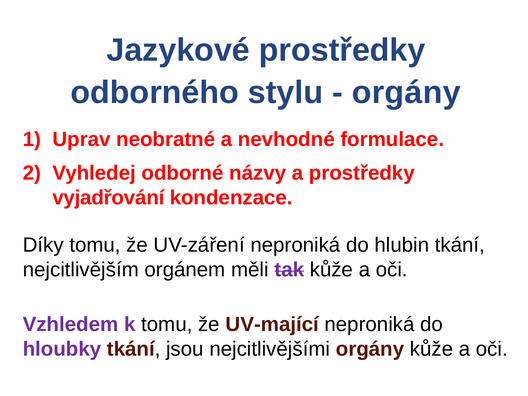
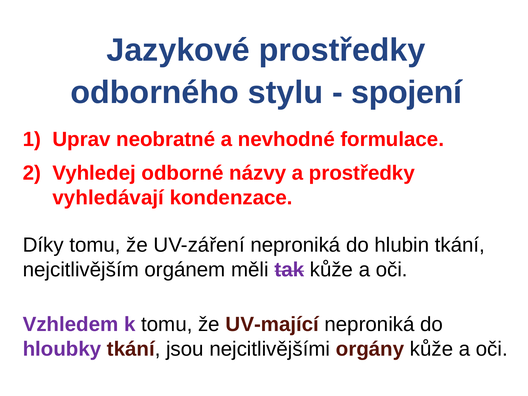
orgány at (406, 93): orgány -> spojení
vyjadřování: vyjadřování -> vyhledávají
